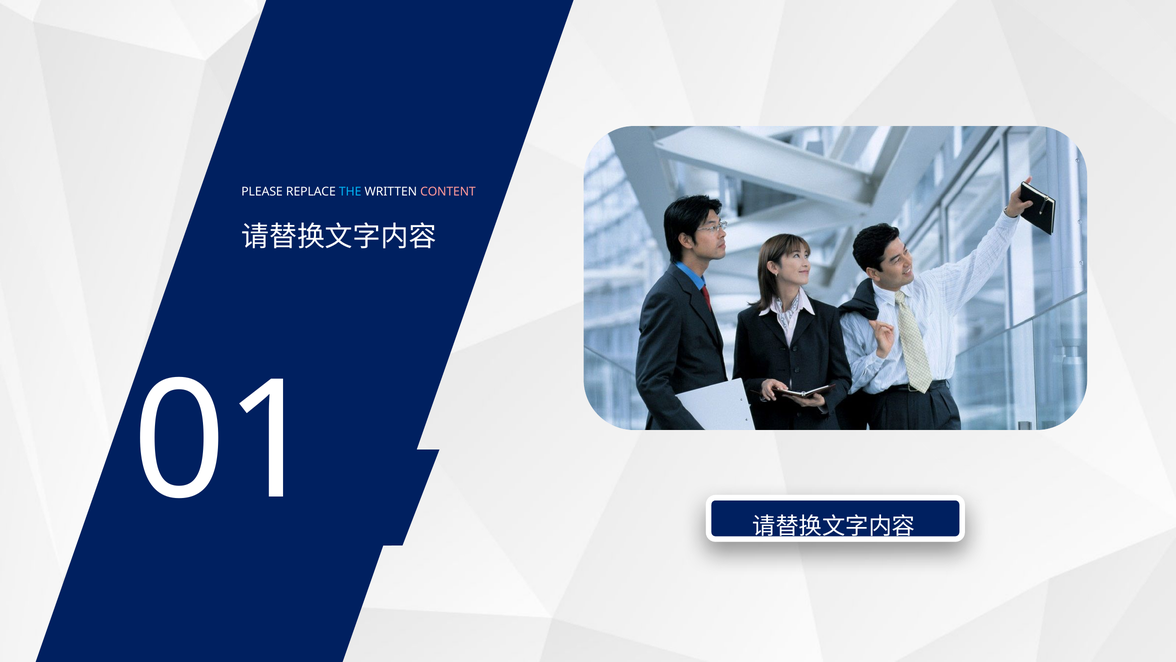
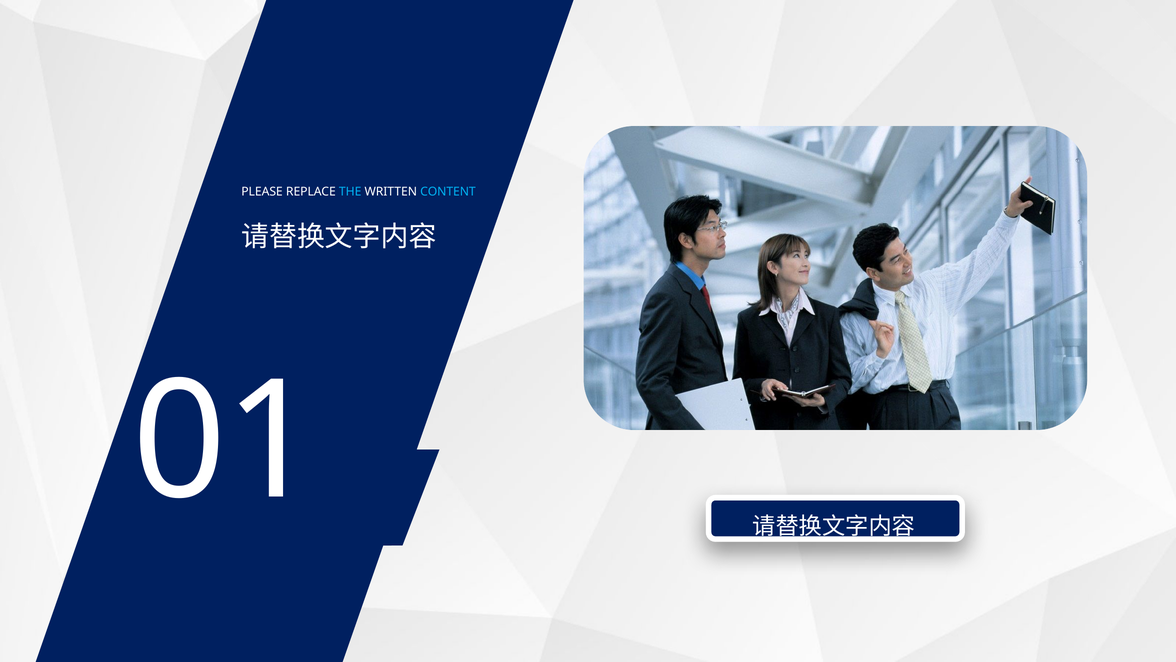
CONTENT colour: pink -> light blue
